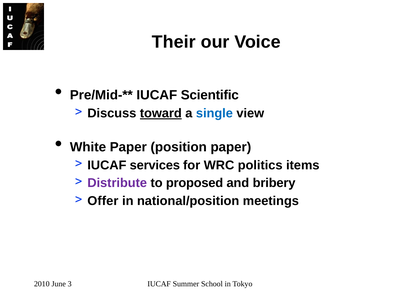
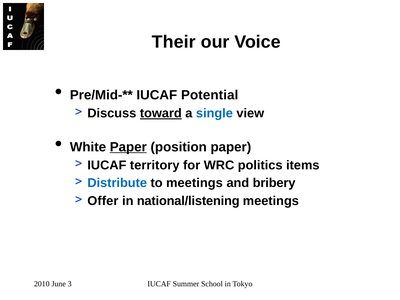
Scientific: Scientific -> Potential
Paper at (128, 147) underline: none -> present
services: services -> territory
Distribute colour: purple -> blue
to proposed: proposed -> meetings
national/position: national/position -> national/listening
